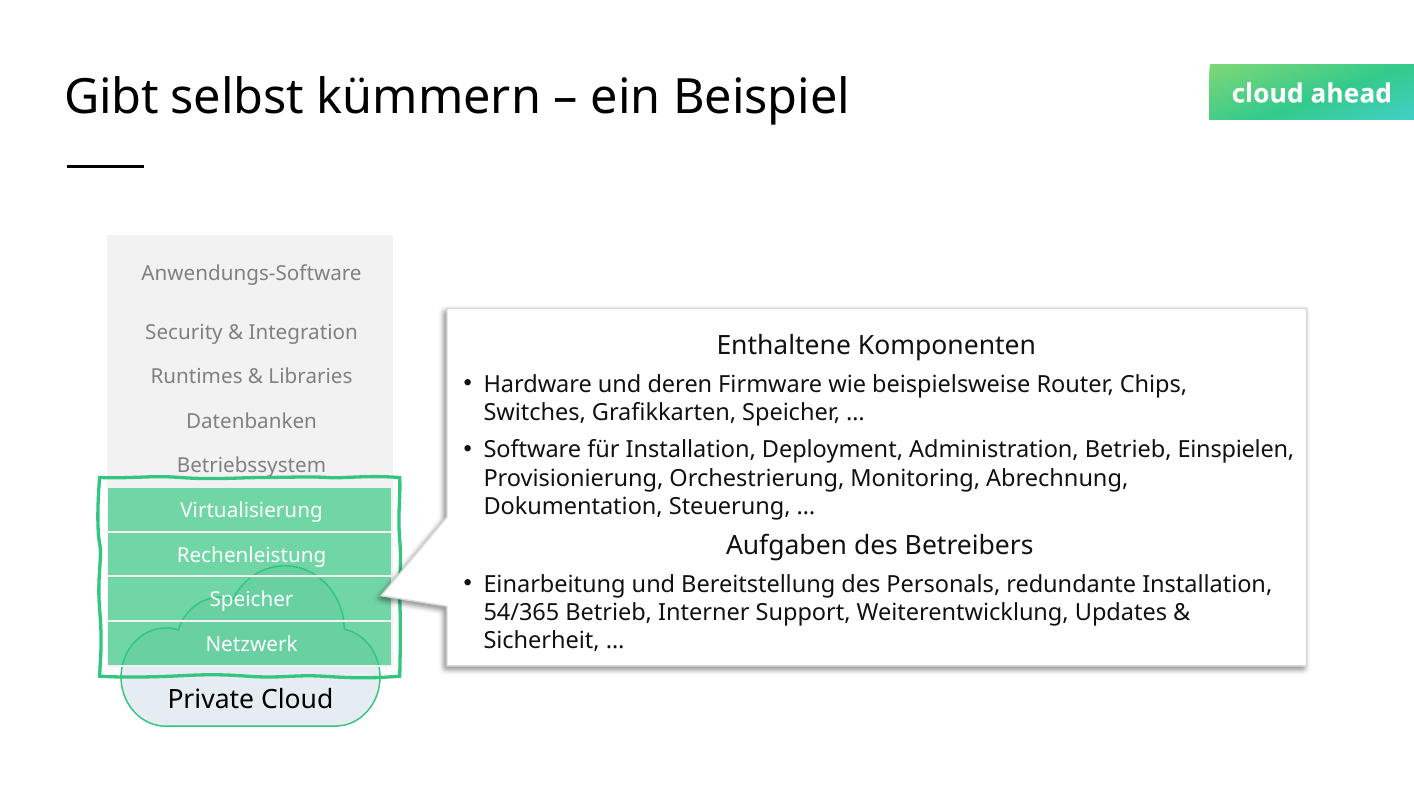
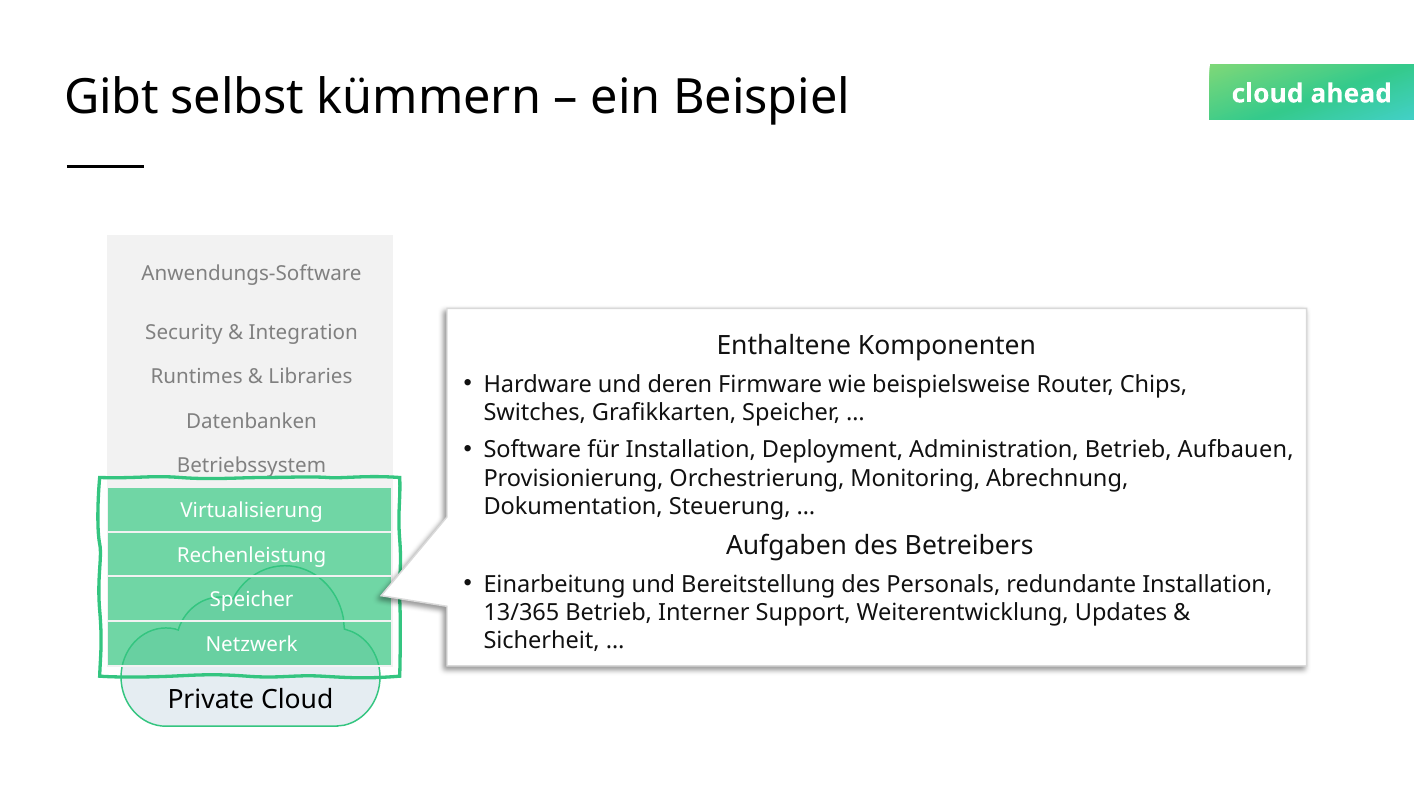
Einspielen: Einspielen -> Aufbauen
54/365: 54/365 -> 13/365
